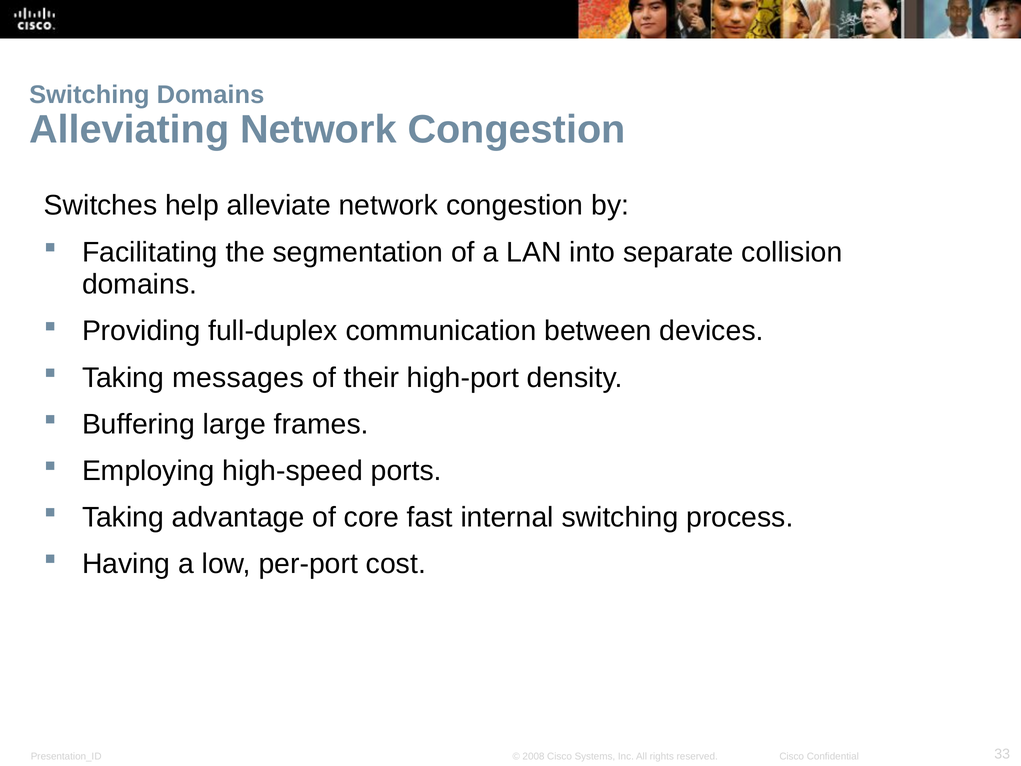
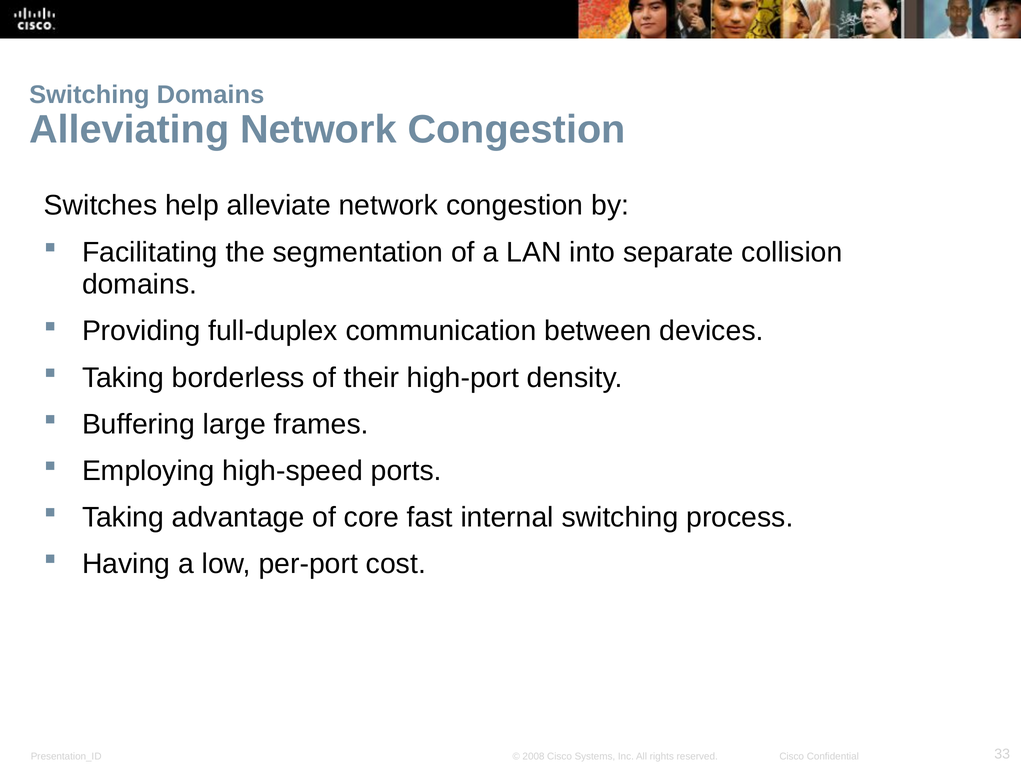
messages: messages -> borderless
